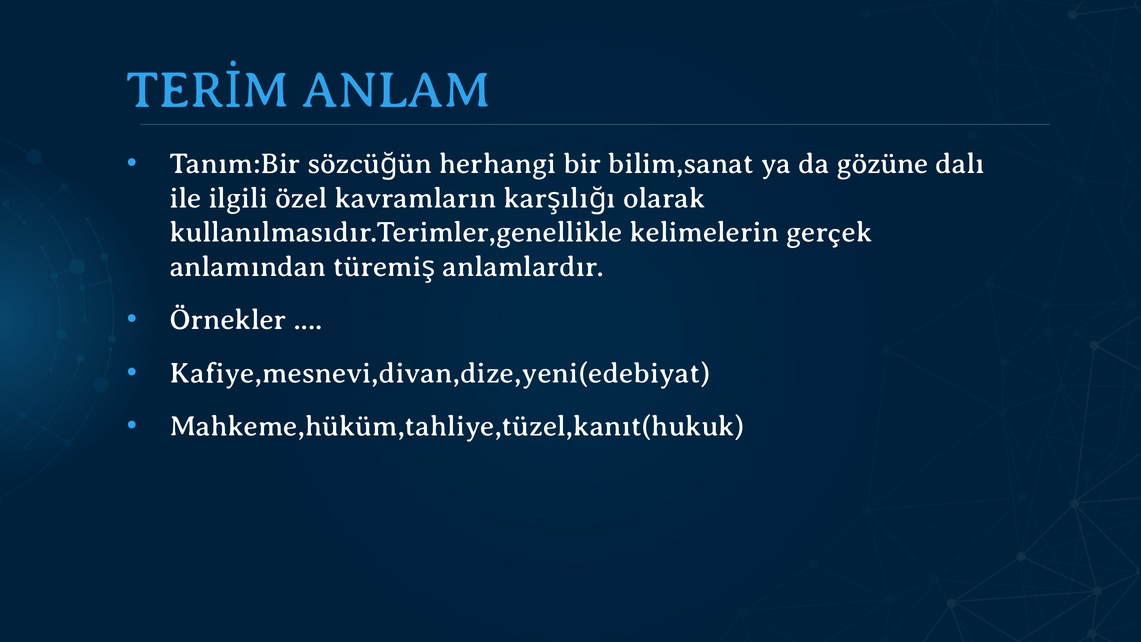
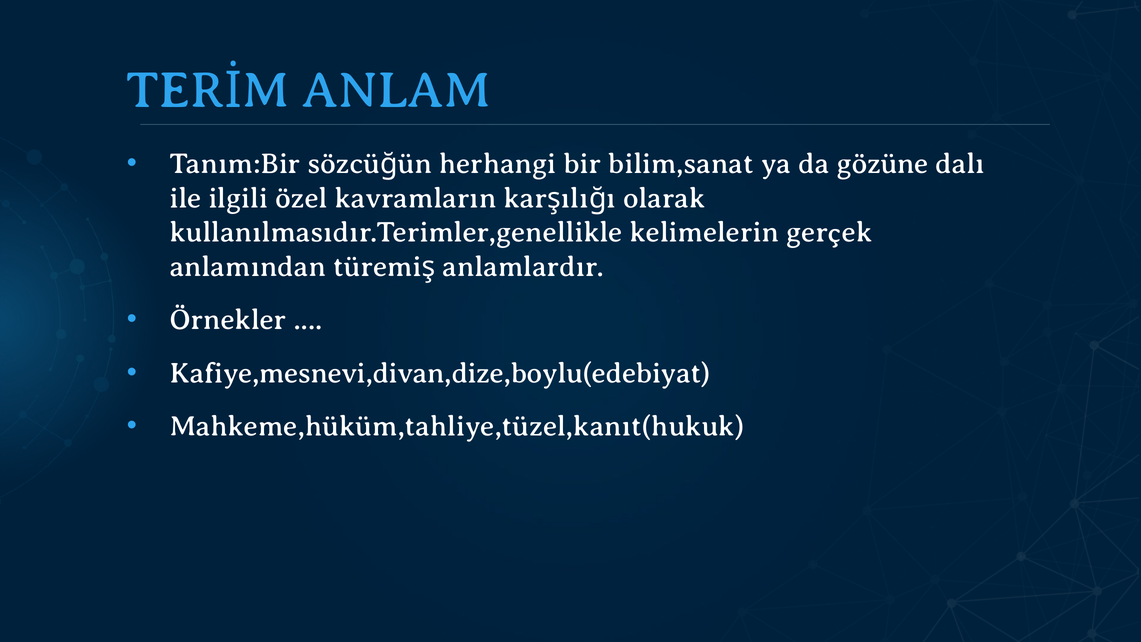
Kafiye,mesnevi,divan,dize,yeni(edebiyat: Kafiye,mesnevi,divan,dize,yeni(edebiyat -> Kafiye,mesnevi,divan,dize,boylu(edebiyat
